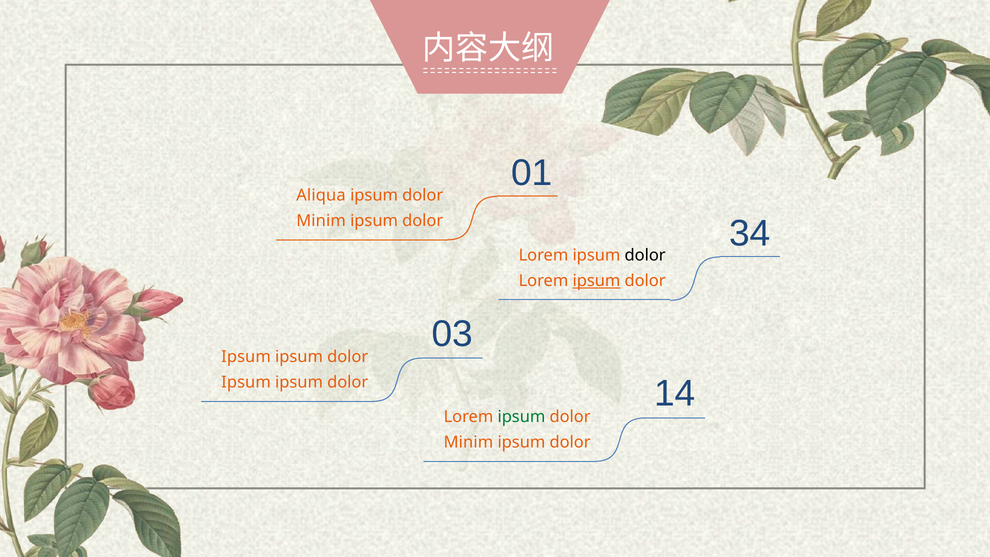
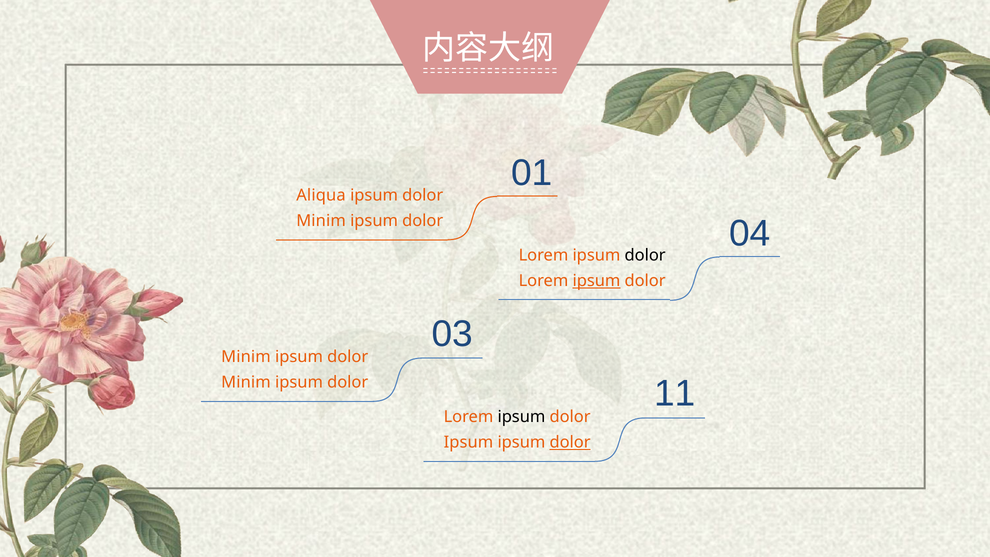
34: 34 -> 04
Ipsum at (246, 357): Ipsum -> Minim
Ipsum at (246, 383): Ipsum -> Minim
14: 14 -> 11
ipsum at (521, 417) colour: green -> black
Minim at (468, 443): Minim -> Ipsum
dolor at (570, 443) underline: none -> present
